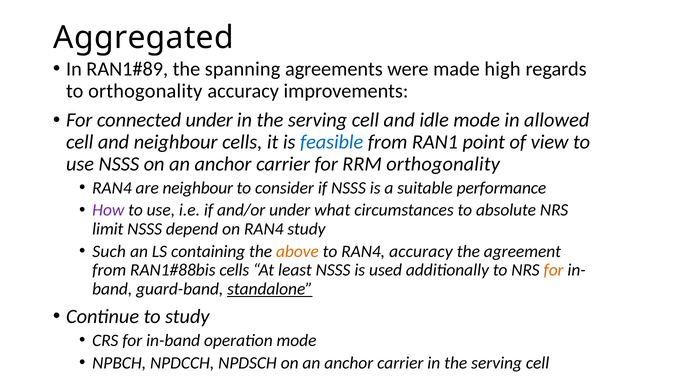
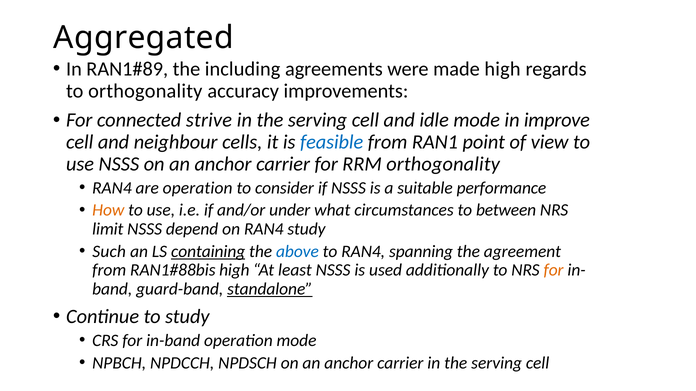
spanning: spanning -> including
connected under: under -> strive
allowed: allowed -> improve
are neighbour: neighbour -> operation
How colour: purple -> orange
absolute: absolute -> between
containing underline: none -> present
above colour: orange -> blue
RAN4 accuracy: accuracy -> spanning
cells at (234, 270): cells -> high
